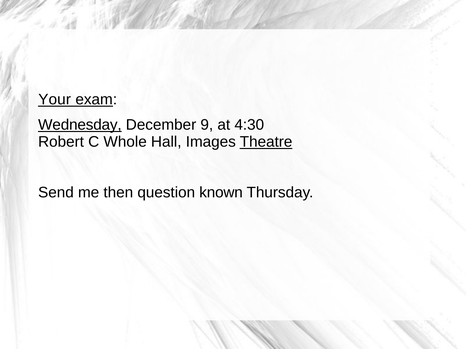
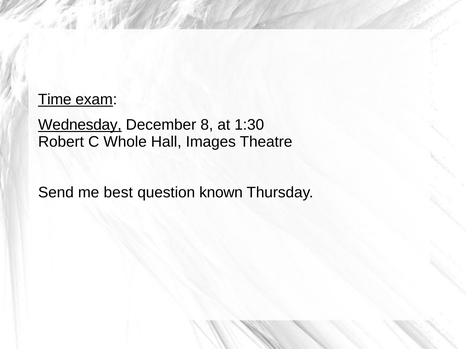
Your: Your -> Time
9: 9 -> 8
4:30: 4:30 -> 1:30
Theatre underline: present -> none
then: then -> best
